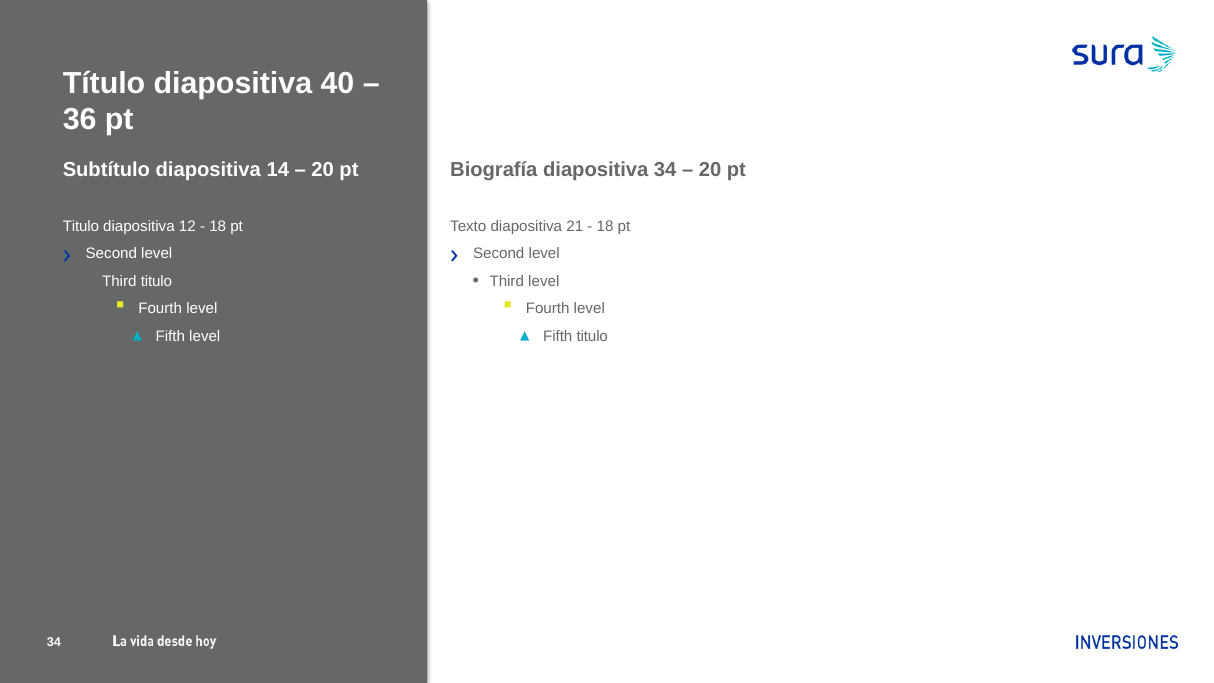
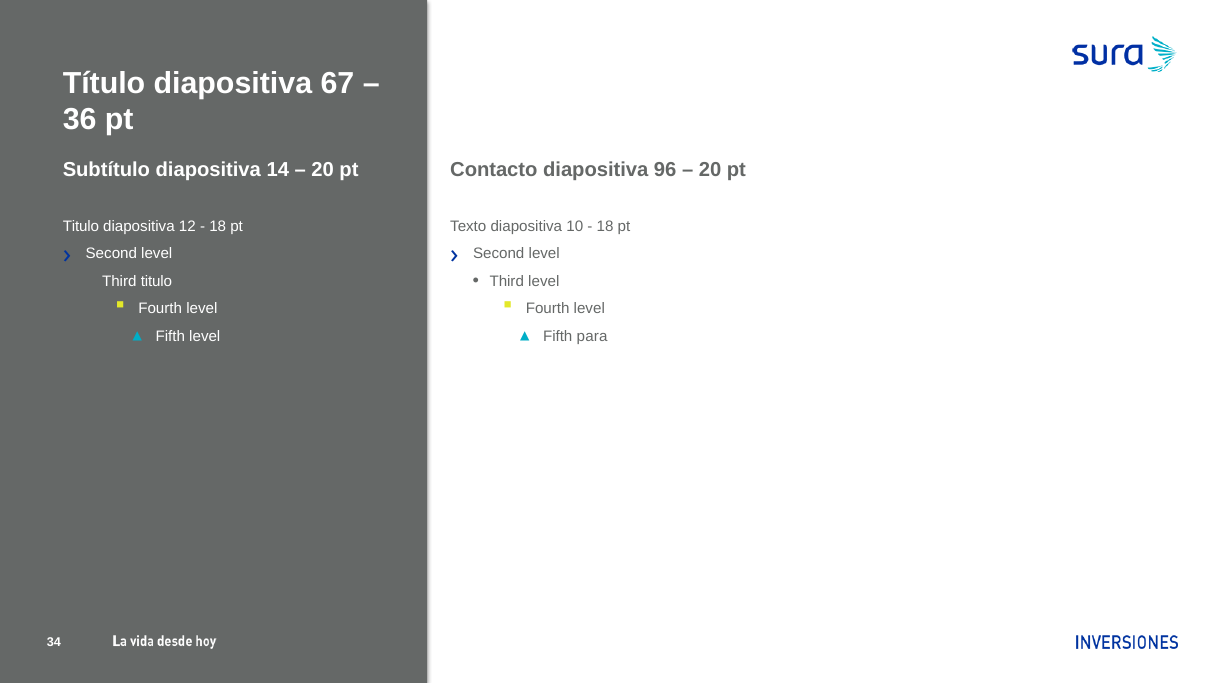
40: 40 -> 67
Biografía: Biografía -> Contacto
diapositiva 34: 34 -> 96
21: 21 -> 10
Fifth titulo: titulo -> para
